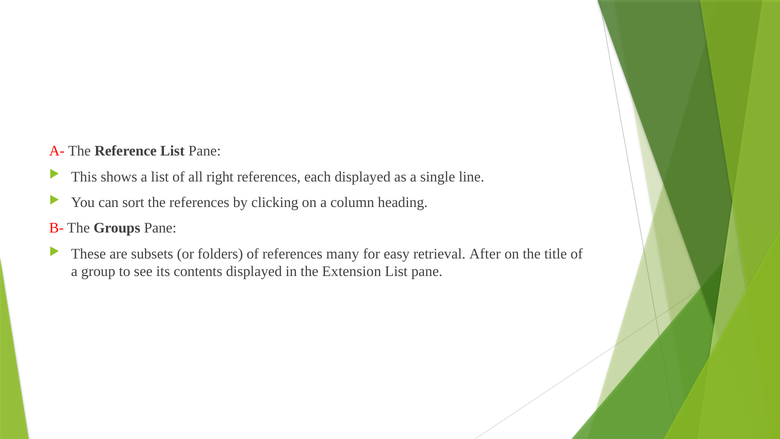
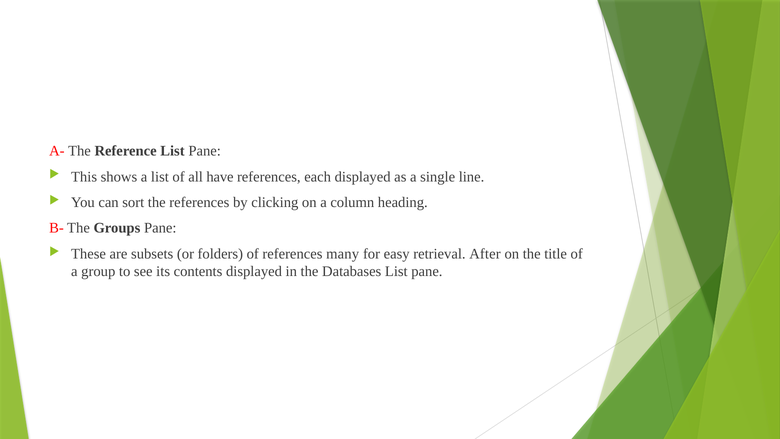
right: right -> have
Extension: Extension -> Databases
